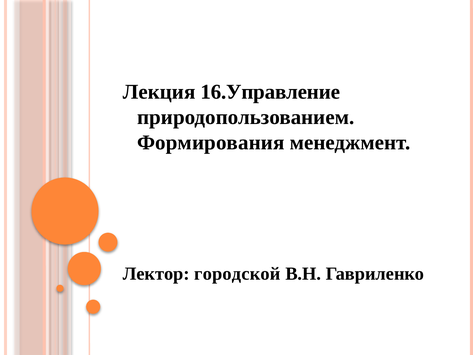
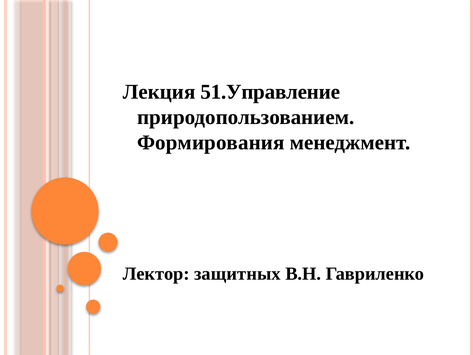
16.Управление: 16.Управление -> 51.Управление
городской: городской -> защитных
